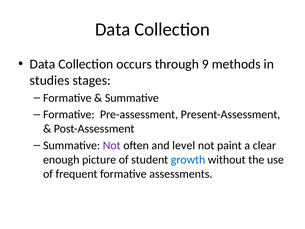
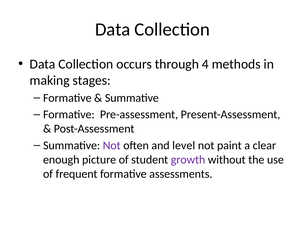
9: 9 -> 4
studies: studies -> making
growth colour: blue -> purple
